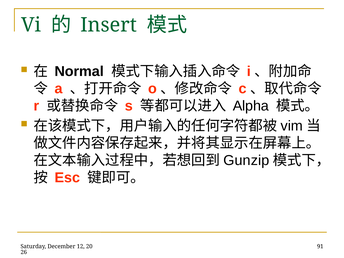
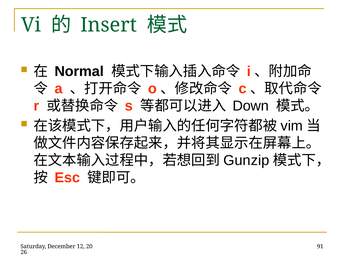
Alpha: Alpha -> Down
